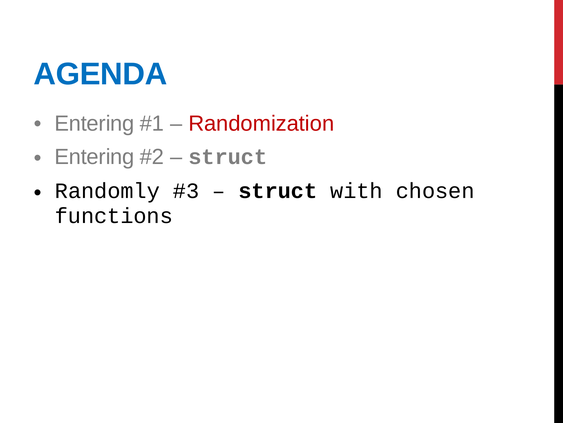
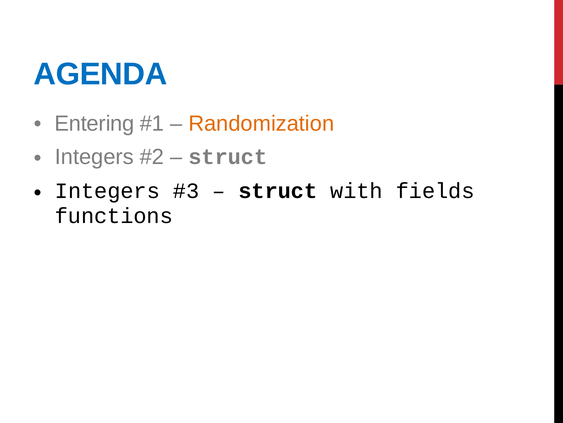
Randomization colour: red -> orange
Entering at (94, 157): Entering -> Integers
Randomly at (107, 191): Randomly -> Integers
chosen: chosen -> fields
